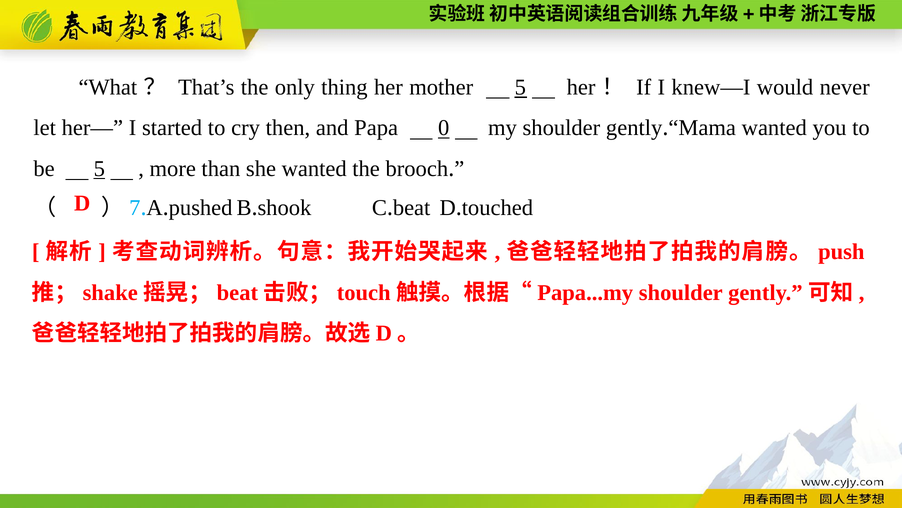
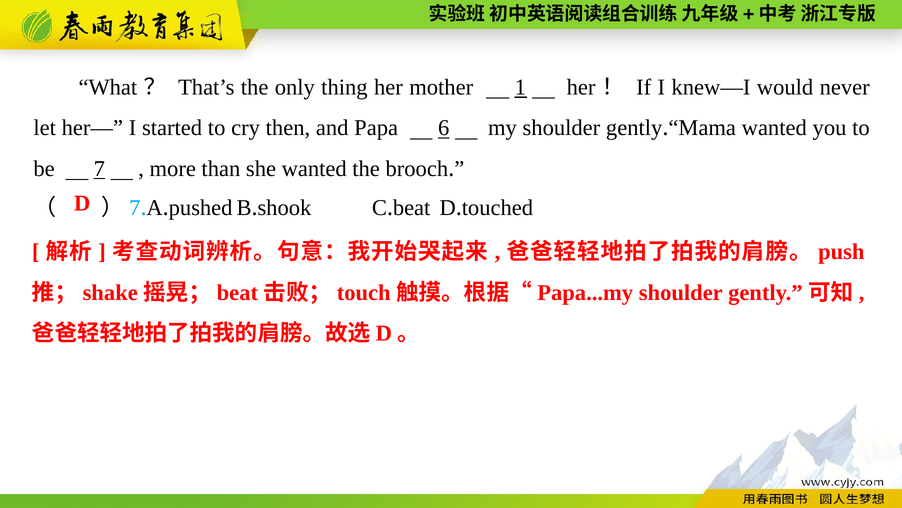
mother 5: 5 -> 1
0: 0 -> 6
be 5: 5 -> 7
